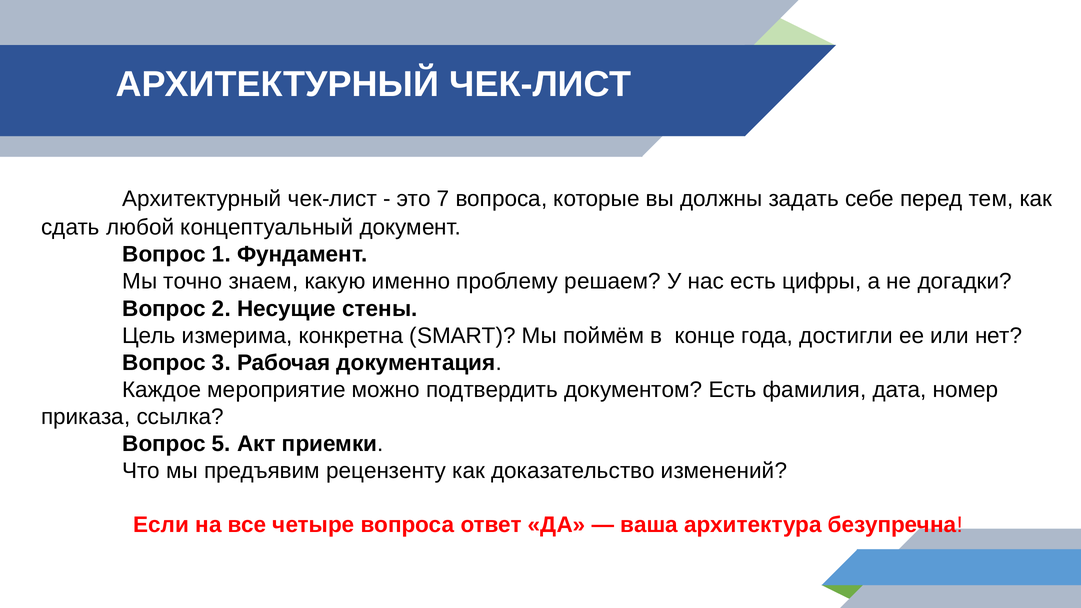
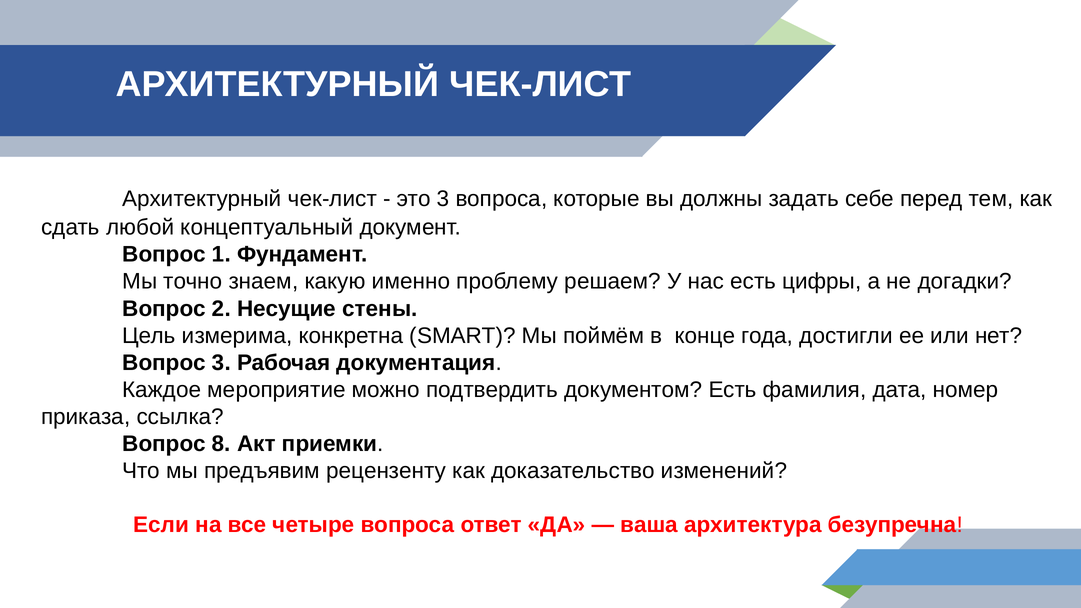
это 7: 7 -> 3
5: 5 -> 8
